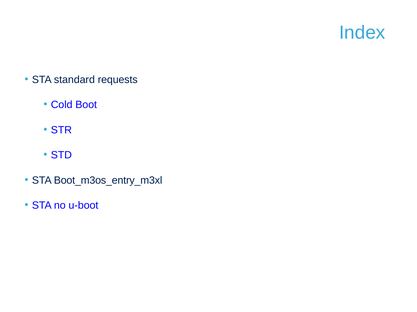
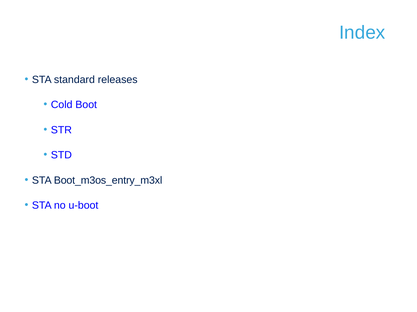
requests: requests -> releases
